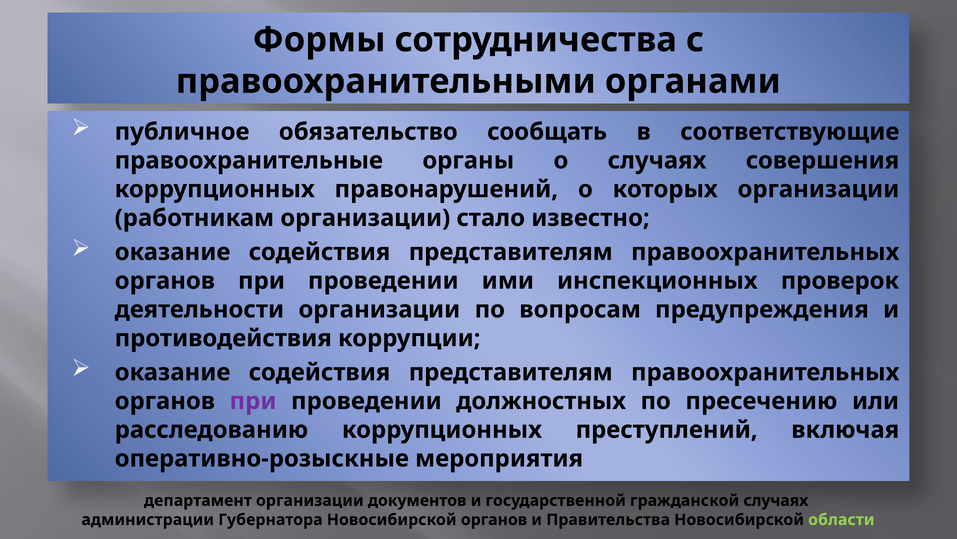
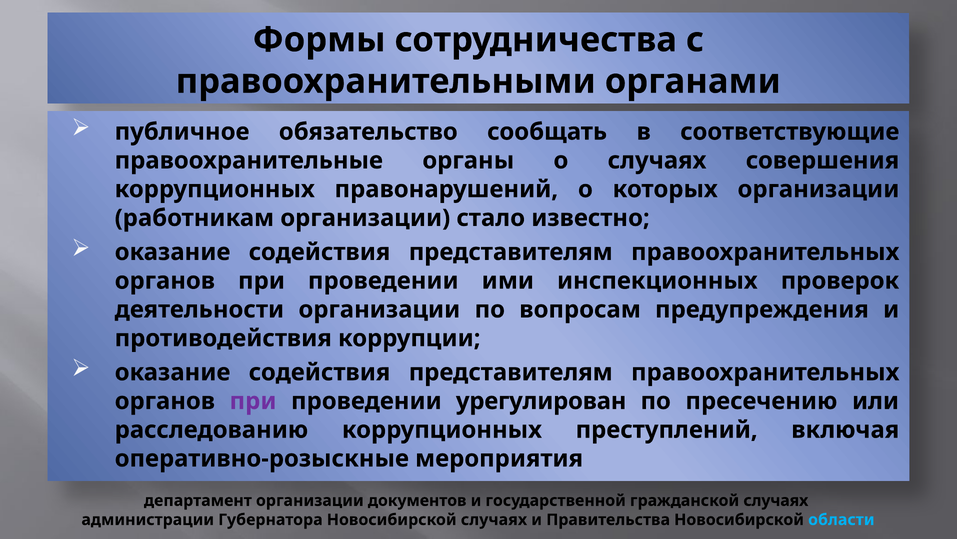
должностных: должностных -> урегулирован
Новосибирской органов: органов -> случаях
области colour: light green -> light blue
